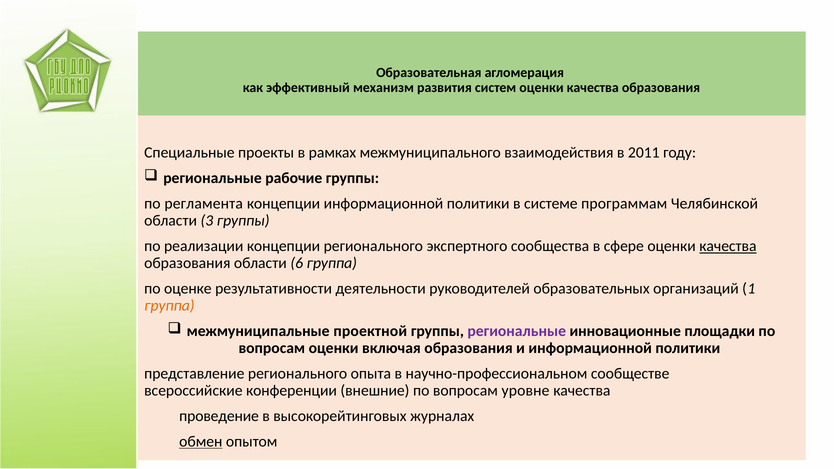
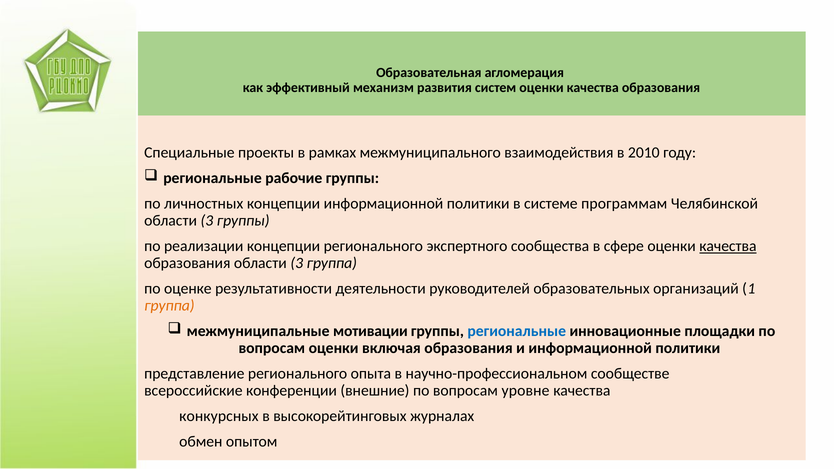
2011: 2011 -> 2010
регламента: регламента -> личностных
образования области 6: 6 -> 3
проектной: проектной -> мотивации
региональные at (517, 331) colour: purple -> blue
проведение: проведение -> конкурсных
обмен underline: present -> none
